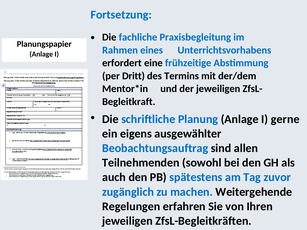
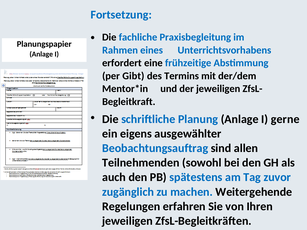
Dritt: Dritt -> Gibt
